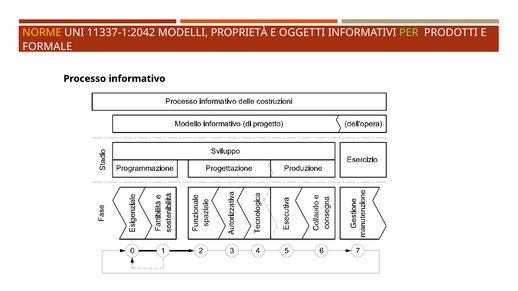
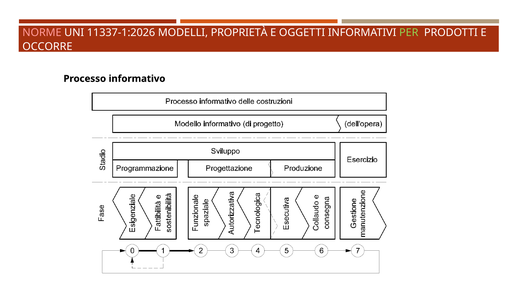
NORME colour: yellow -> pink
11337-1:2042: 11337-1:2042 -> 11337-1:2026
FORMALE: FORMALE -> OCCORRE
